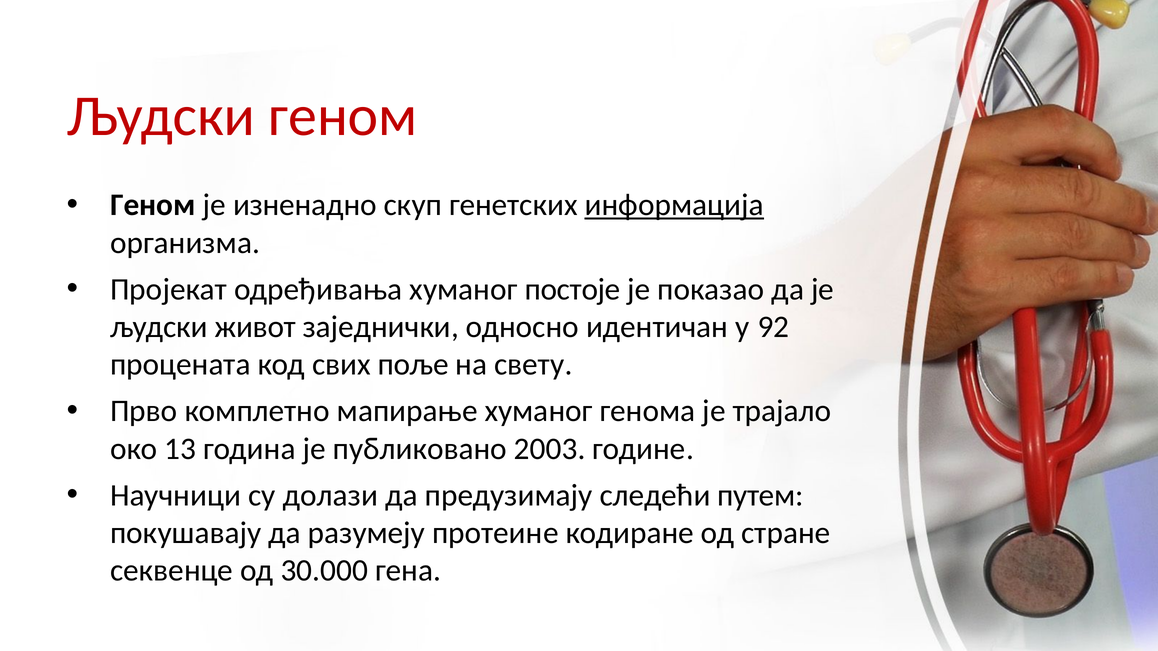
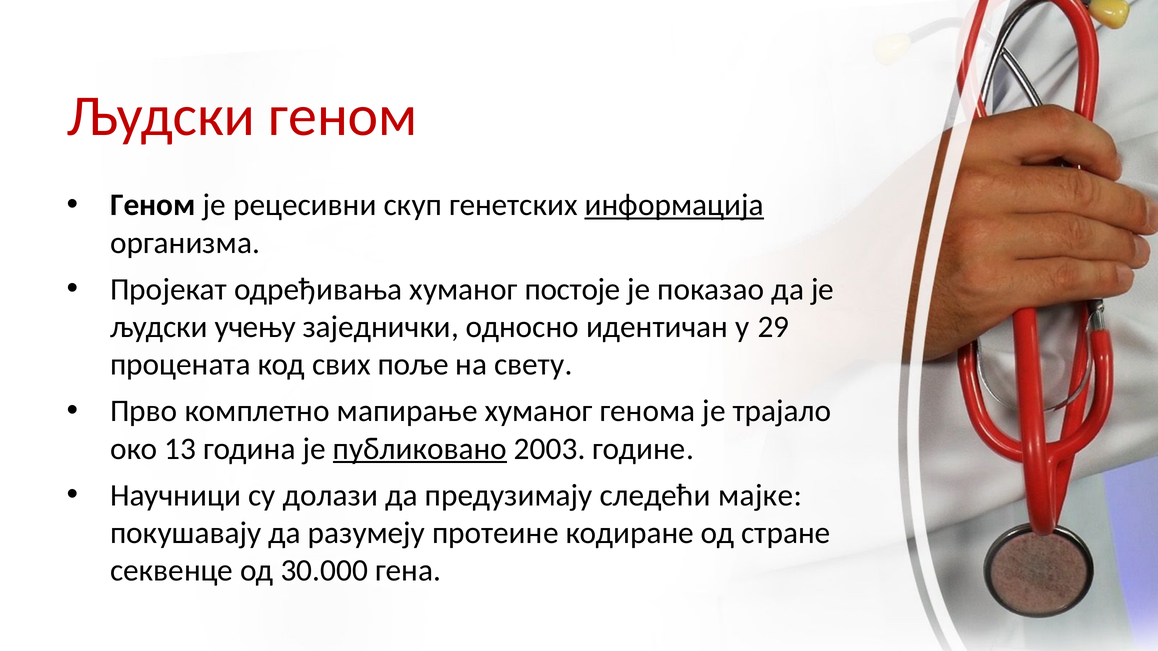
изненадно: изненадно -> рецесивни
живот: живот -> учењу
92: 92 -> 29
публиковано underline: none -> present
путем: путем -> мајке
